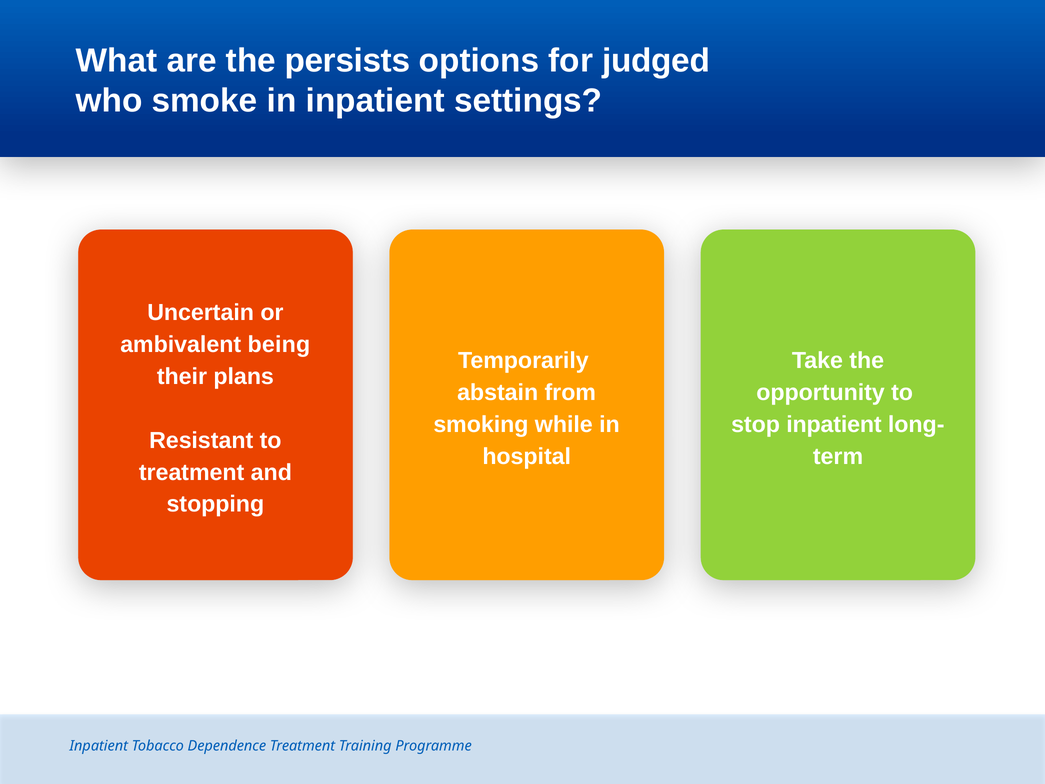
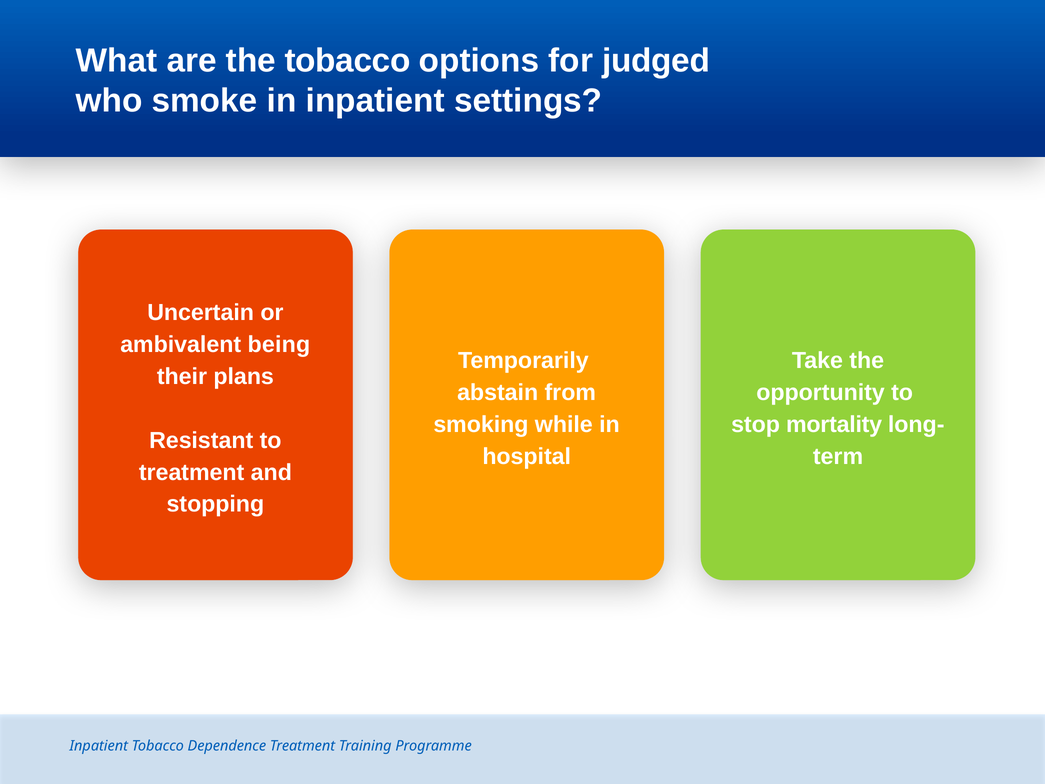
the persists: persists -> tobacco
stop inpatient: inpatient -> mortality
